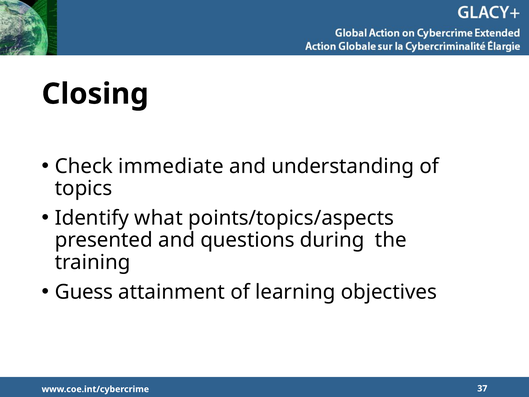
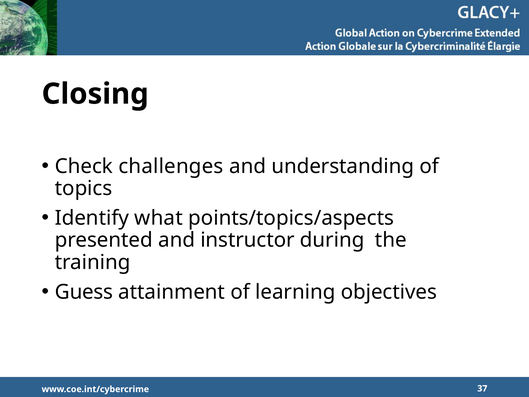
immediate: immediate -> challenges
questions: questions -> instructor
